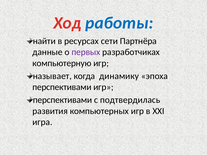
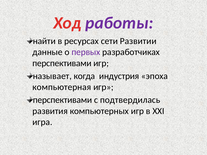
работы colour: blue -> purple
Партнёра: Партнёра -> Развитии
компьютерную at (62, 63): компьютерную -> перспективами
динамику: динамику -> индустрия
перспективами at (62, 87): перспективами -> компьютерная
